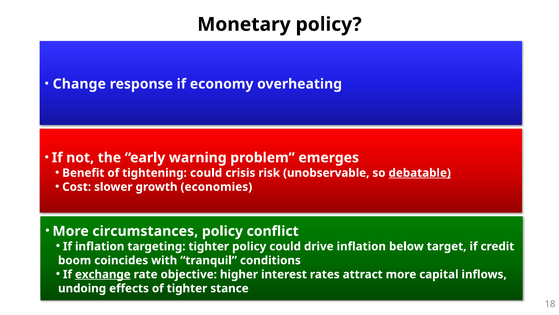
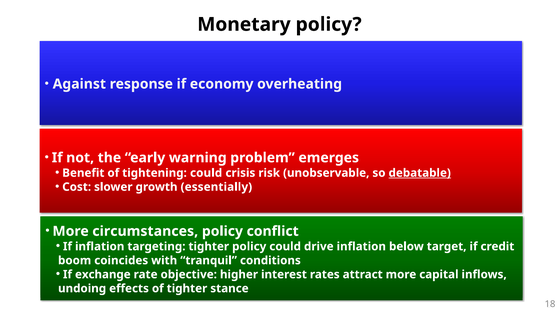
Change: Change -> Against
economies: economies -> essentially
exchange underline: present -> none
